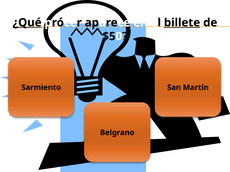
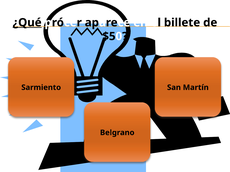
billete underline: present -> none
